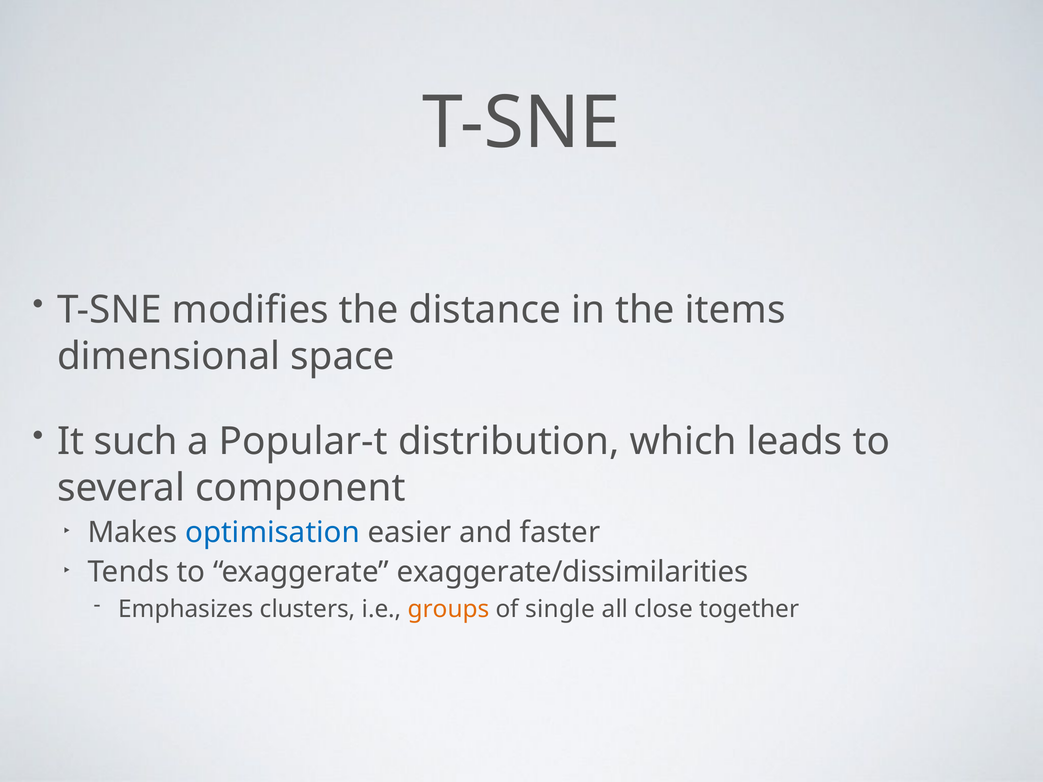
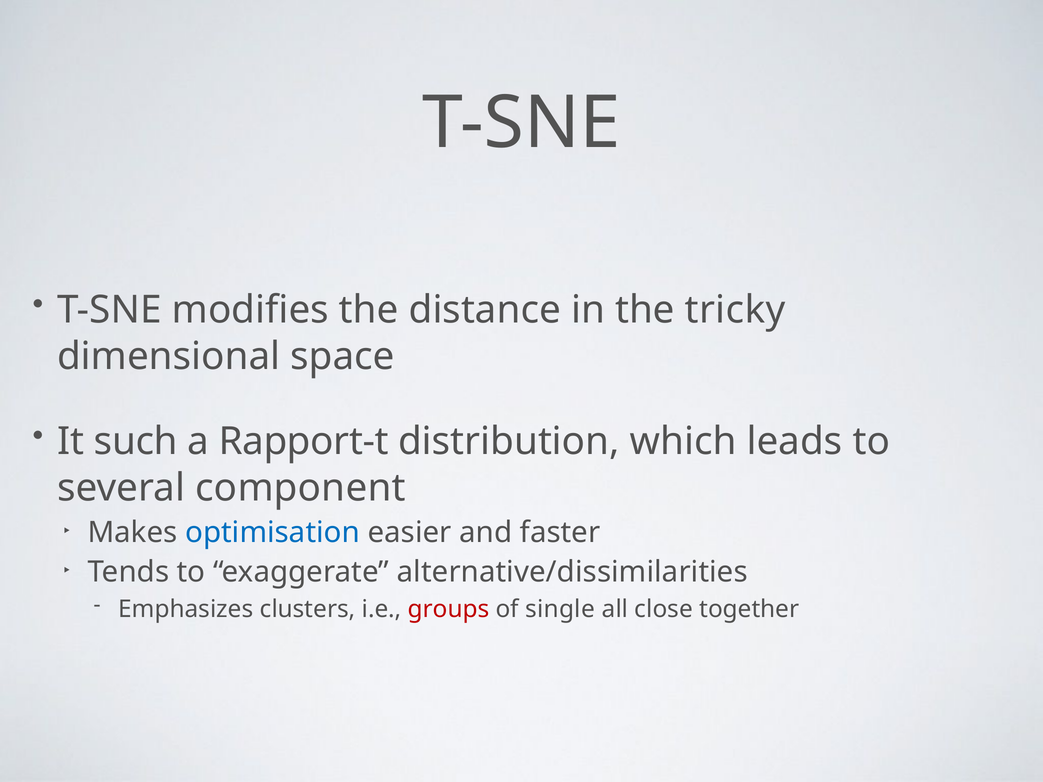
items: items -> tricky
Popular-t: Popular-t -> Rapport-t
exaggerate/dissimilarities: exaggerate/dissimilarities -> alternative/dissimilarities
groups colour: orange -> red
